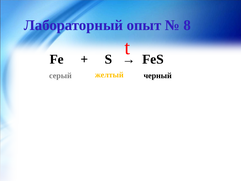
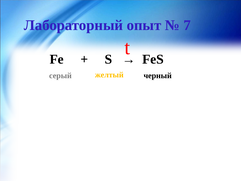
8: 8 -> 7
